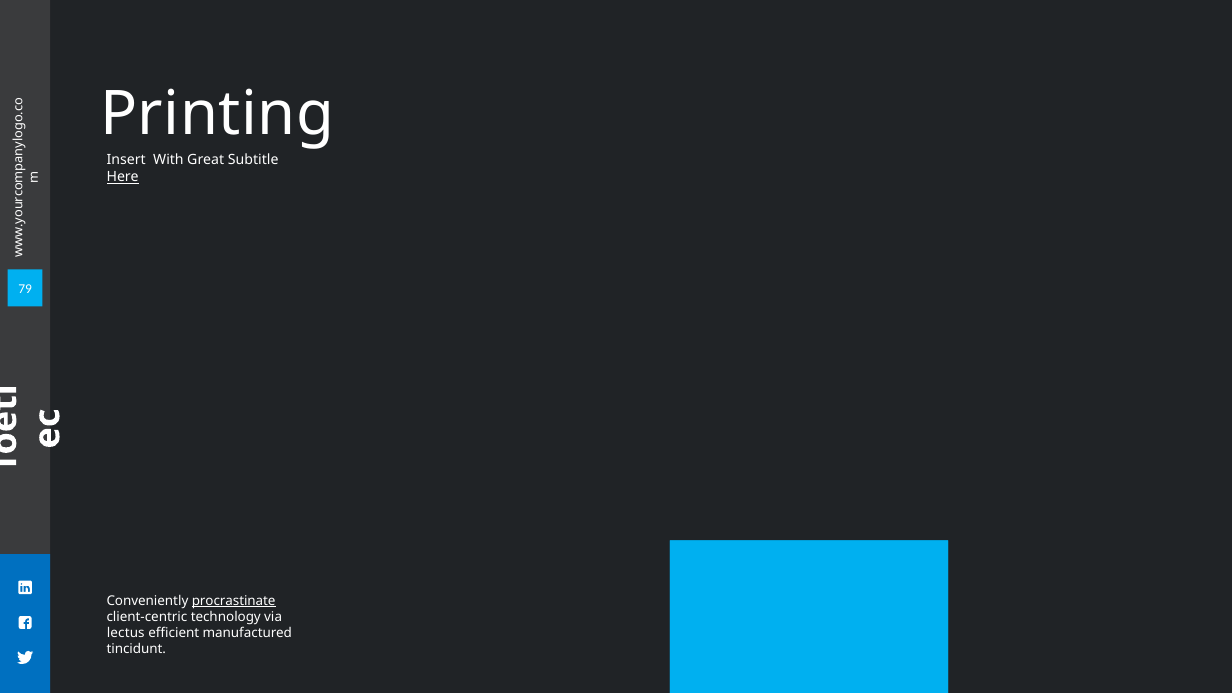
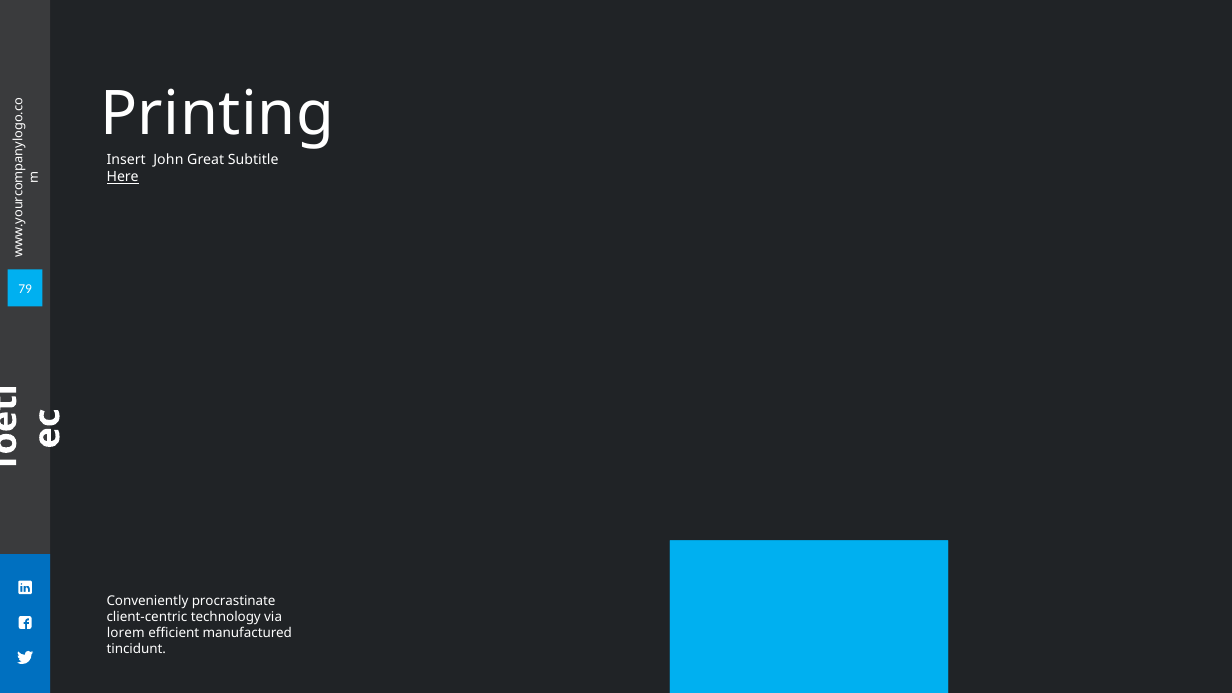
With: With -> John
procrastinate underline: present -> none
lectus: lectus -> lorem
